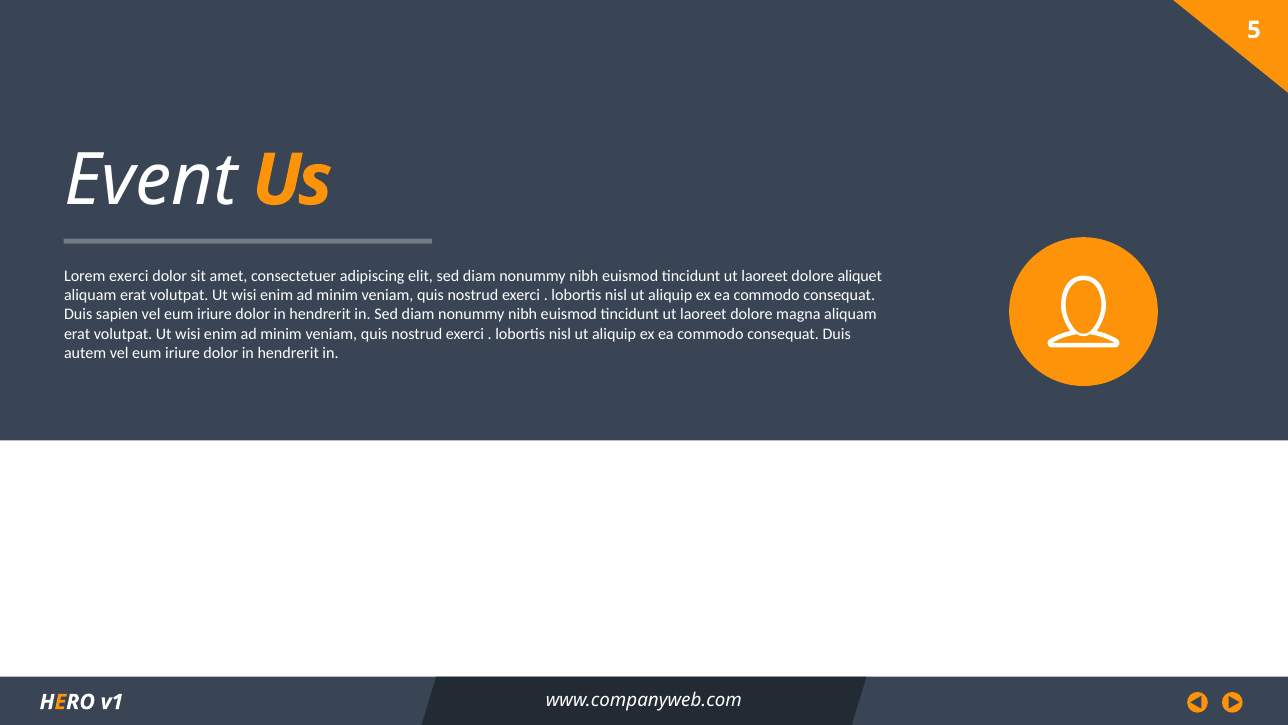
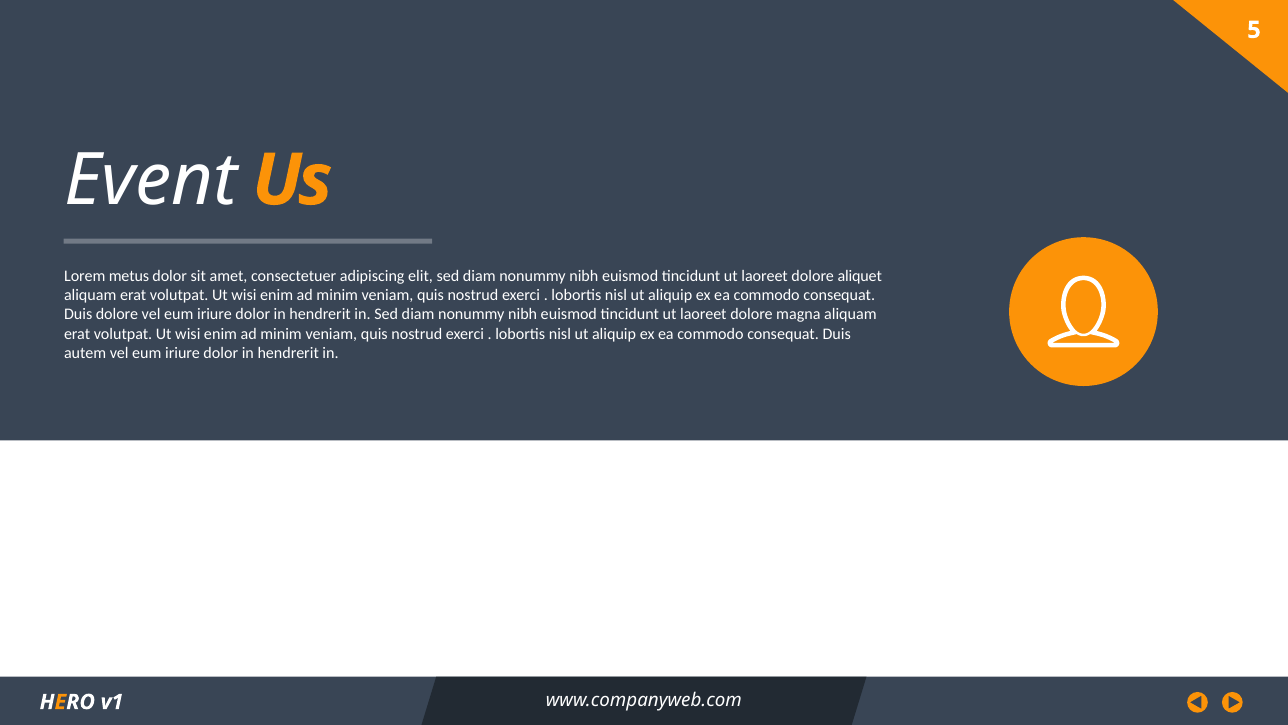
Lorem exerci: exerci -> metus
Duis sapien: sapien -> dolore
